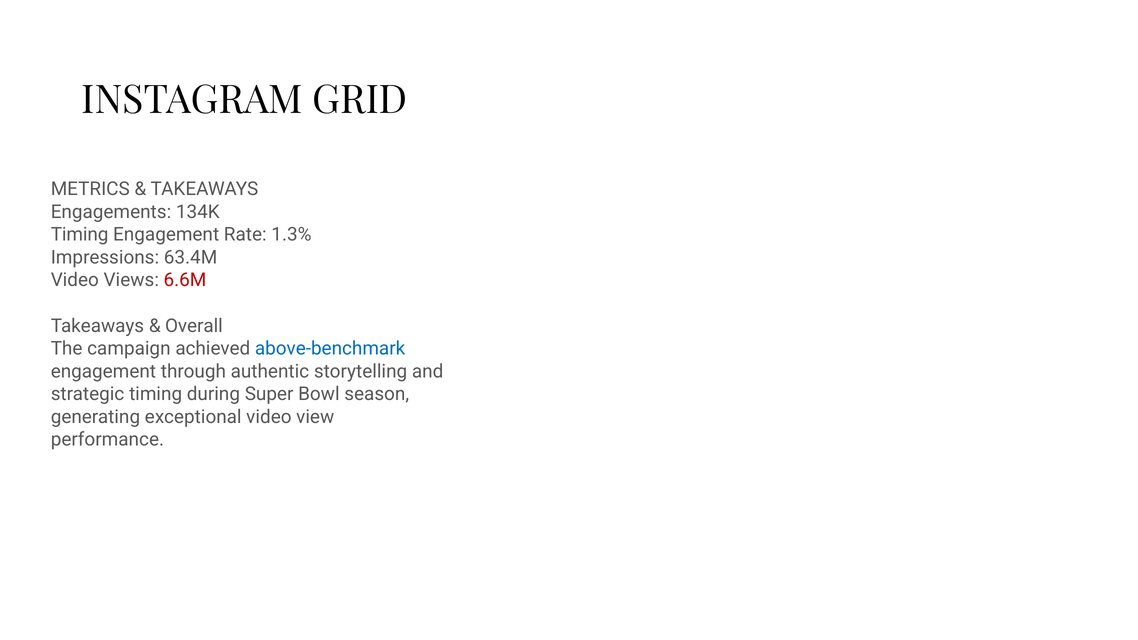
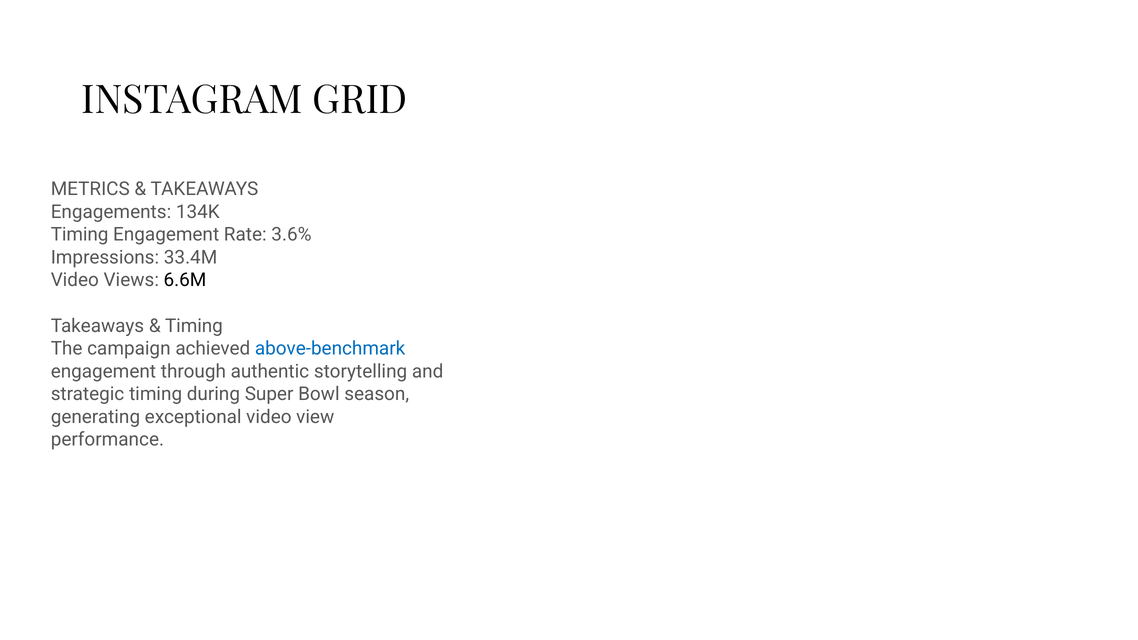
1.3%: 1.3% -> 3.6%
63.4M: 63.4M -> 33.4M
6.6M colour: red -> black
Overall at (194, 326): Overall -> Timing
